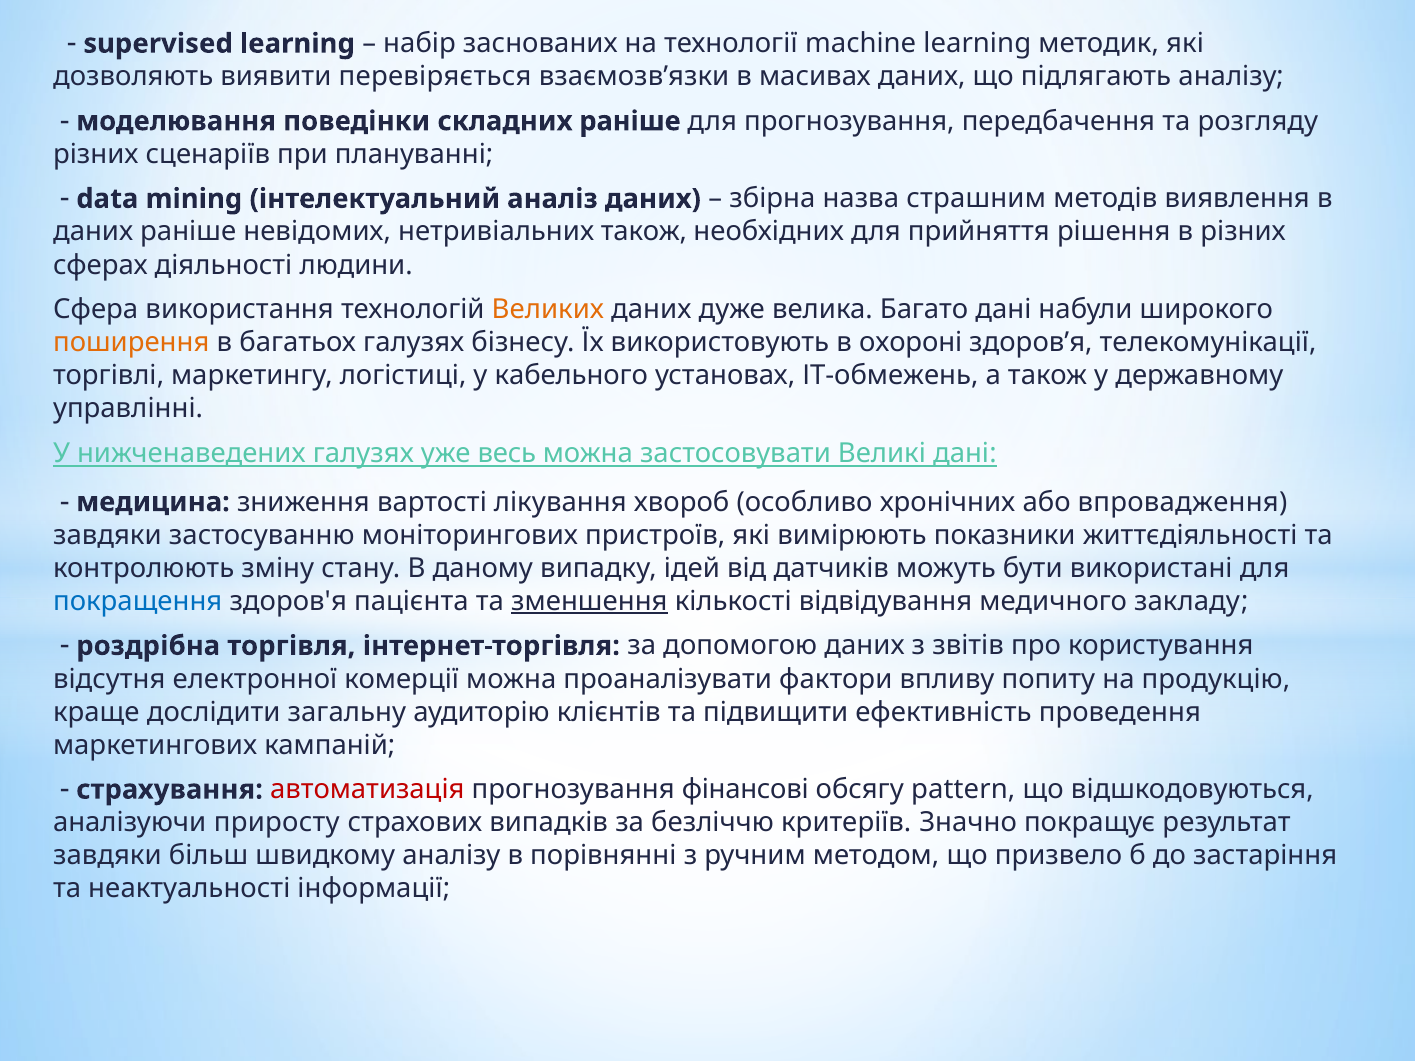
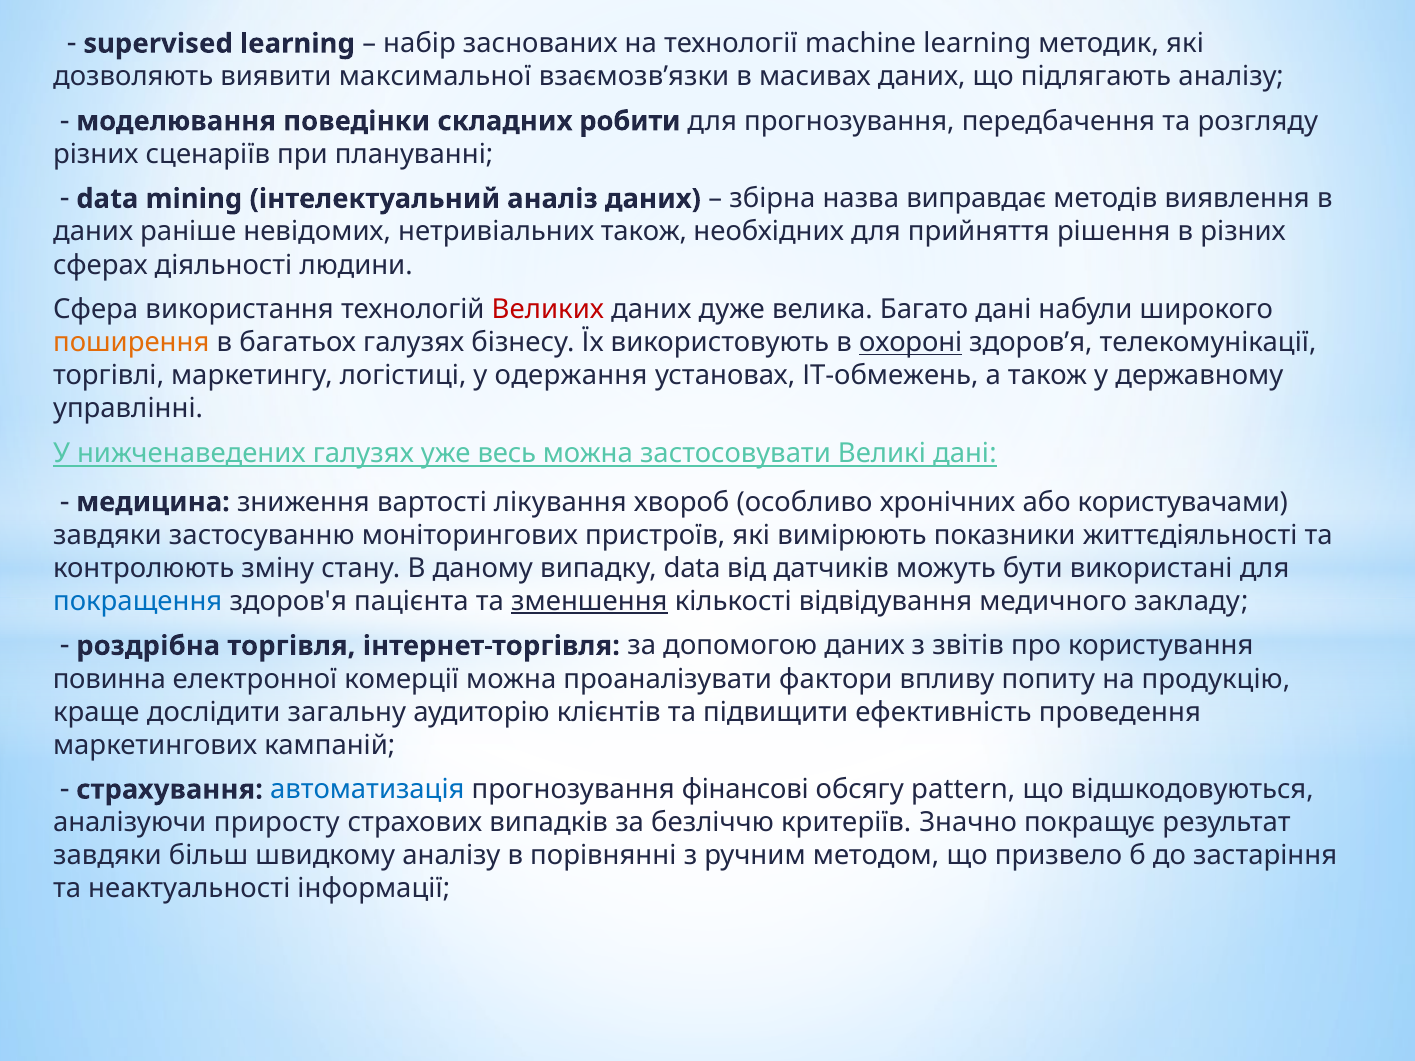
перевіряється: перевіряється -> максимальної
складних раніше: раніше -> робити
страшним: страшним -> виправдає
Великих colour: orange -> red
охороні underline: none -> present
кабельного: кабельного -> одержання
впровадження: впровадження -> користувачами
випадку ідей: ідей -> data
відсутня: відсутня -> повинна
автоматизація colour: red -> blue
